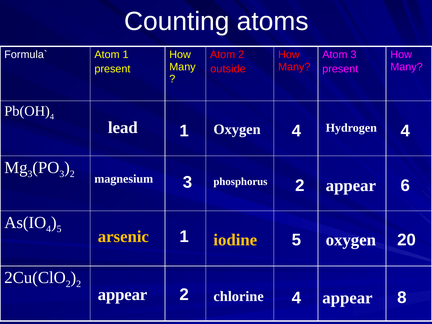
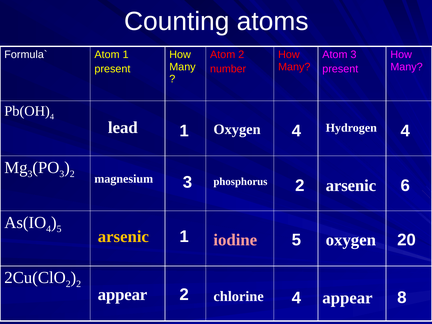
outside: outside -> number
appear at (351, 186): appear -> arsenic
iodine colour: yellow -> pink
